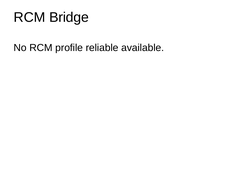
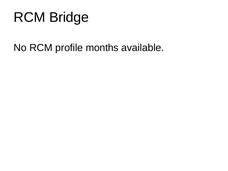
reliable: reliable -> months
